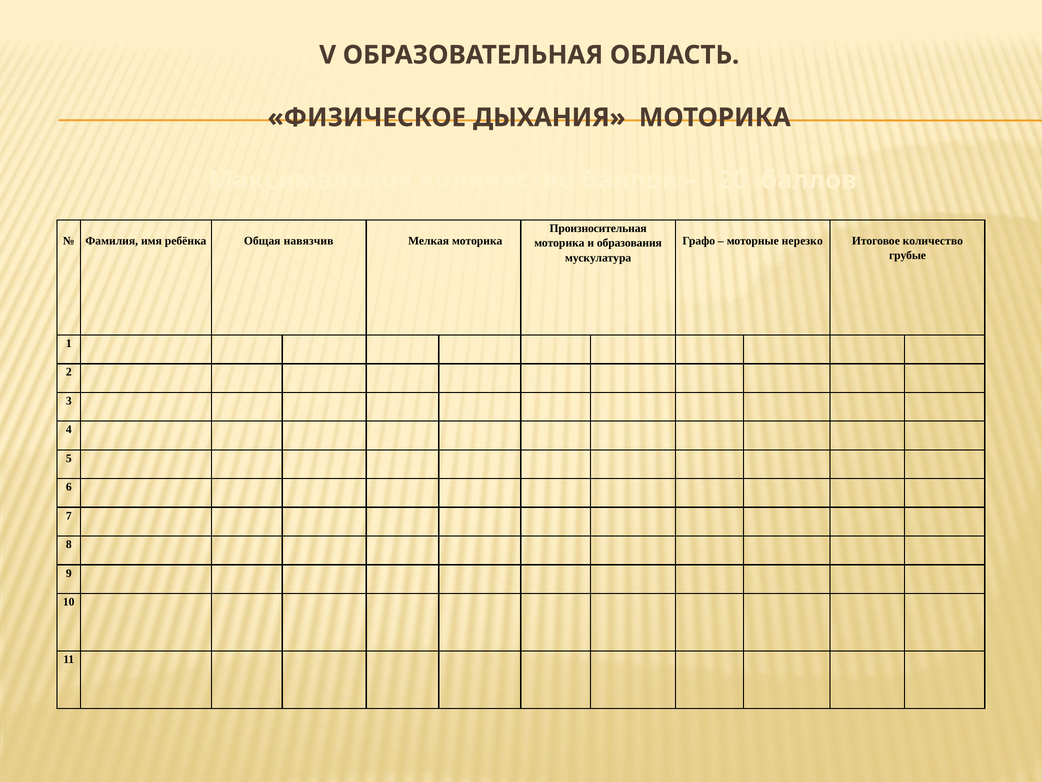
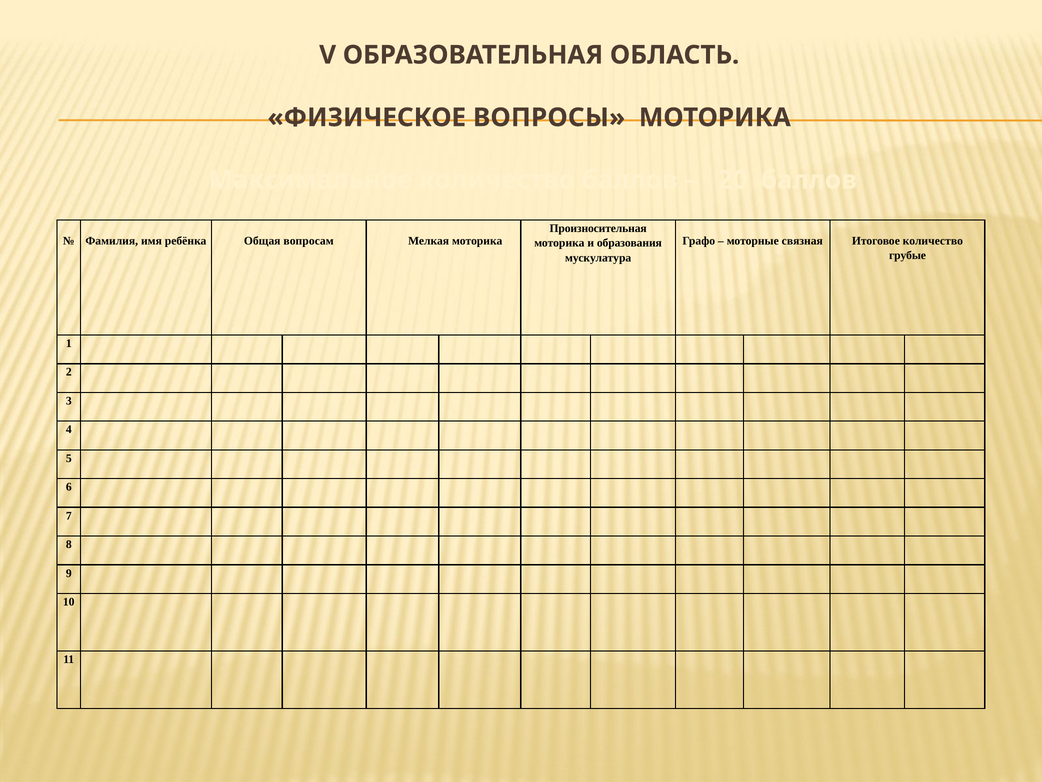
ДЫХАНИЯ: ДЫХАНИЯ -> ВОПРОСЫ
навязчив: навязчив -> вопросам
нерезко: нерезко -> связная
